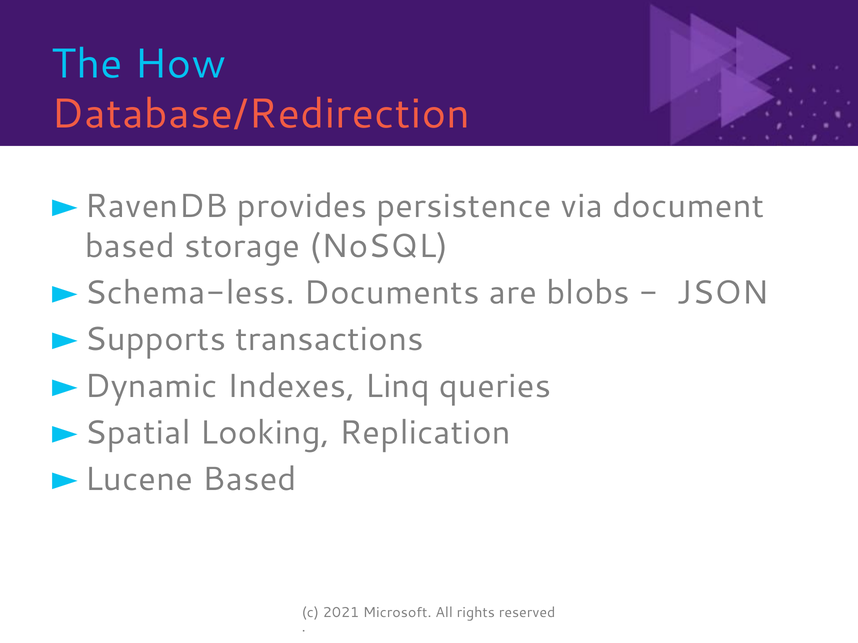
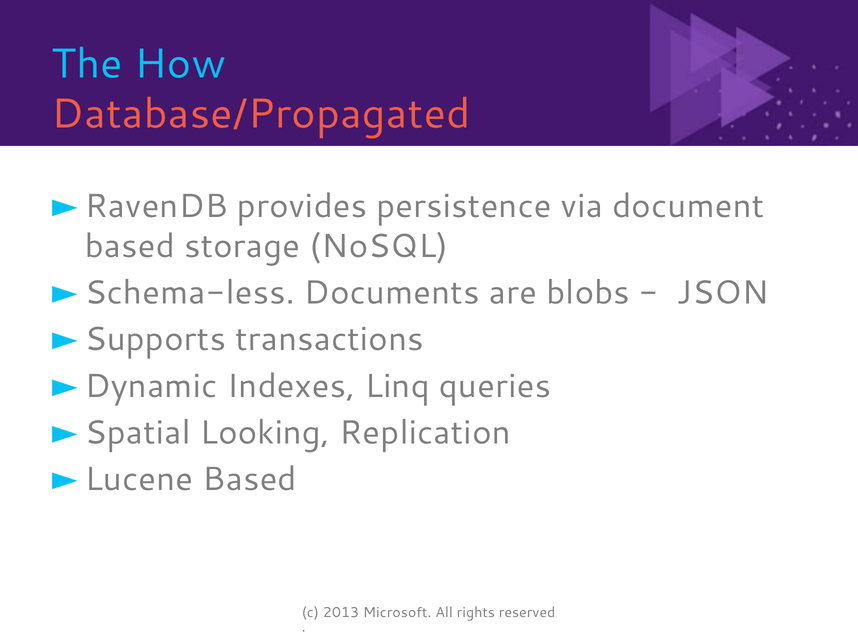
Database/Redirection: Database/Redirection -> Database/Propagated
2021: 2021 -> 2013
